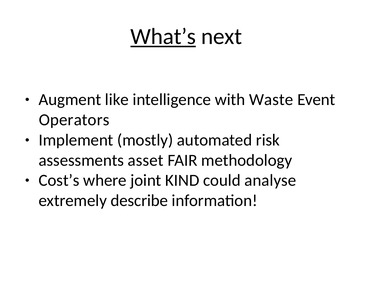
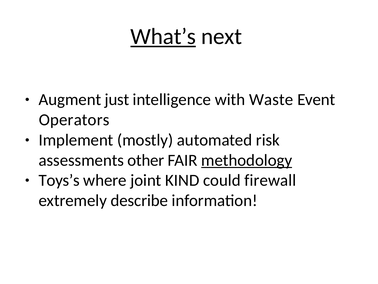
like: like -> just
asset: asset -> other
methodology underline: none -> present
Cost’s: Cost’s -> Toys’s
analyse: analyse -> firewall
